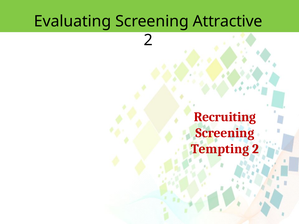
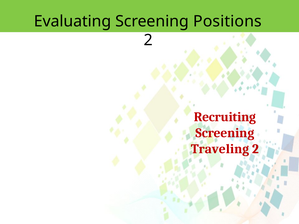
Attractive: Attractive -> Positions
Tempting: Tempting -> Traveling
